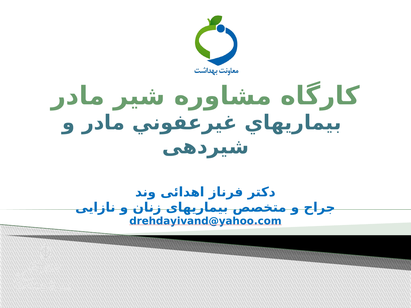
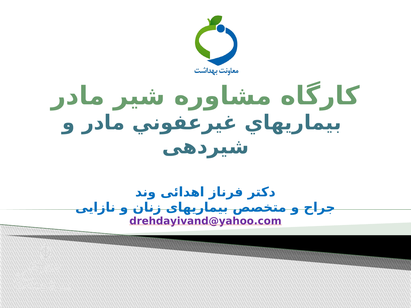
drehdayivand@yahoo.com colour: blue -> purple
